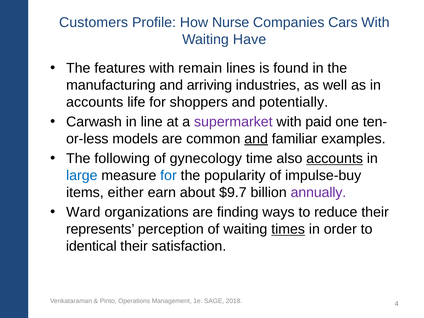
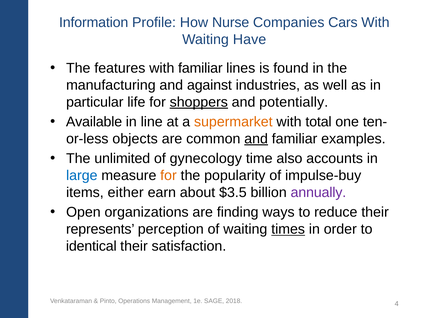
Customers: Customers -> Information
with remain: remain -> familiar
arriving: arriving -> against
accounts at (95, 102): accounts -> particular
shoppers underline: none -> present
Carwash: Carwash -> Available
supermarket colour: purple -> orange
paid: paid -> total
models: models -> objects
following: following -> unlimited
accounts at (335, 159) underline: present -> none
for at (168, 176) colour: blue -> orange
$9.7: $9.7 -> $3.5
Ward: Ward -> Open
